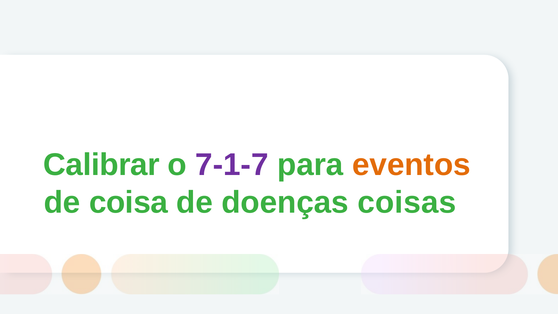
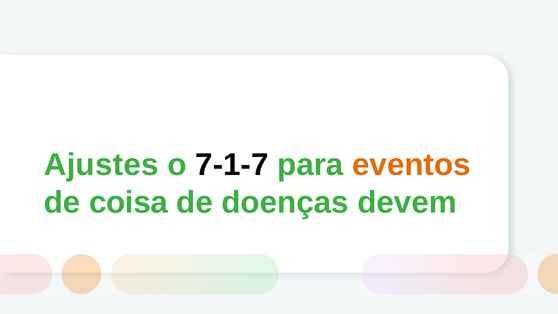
Calibrar: Calibrar -> Ajustes
7-1-7 colour: purple -> black
coisas: coisas -> devem
